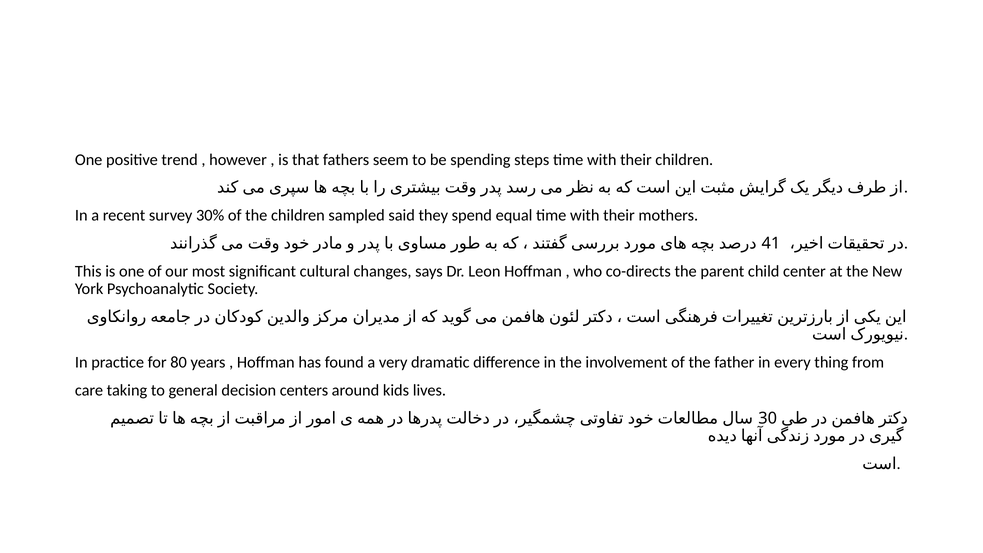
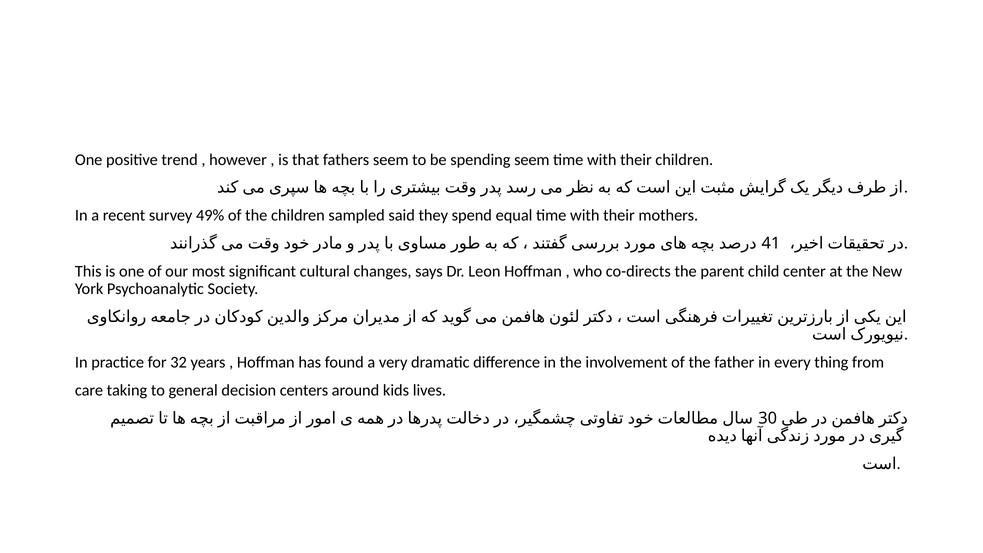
spending steps: steps -> seem
30%: 30% -> 49%
80: 80 -> 32
